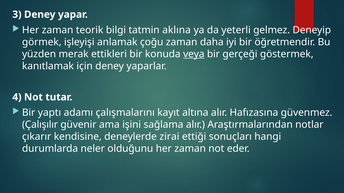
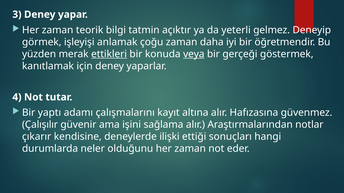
aklına: aklına -> açıktır
ettikleri underline: none -> present
zirai: zirai -> ilişki
